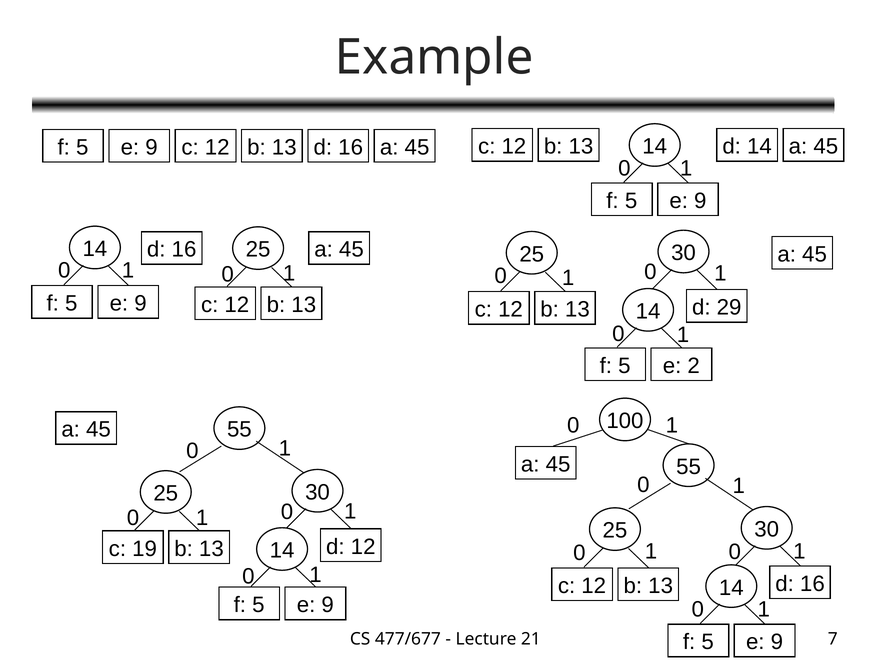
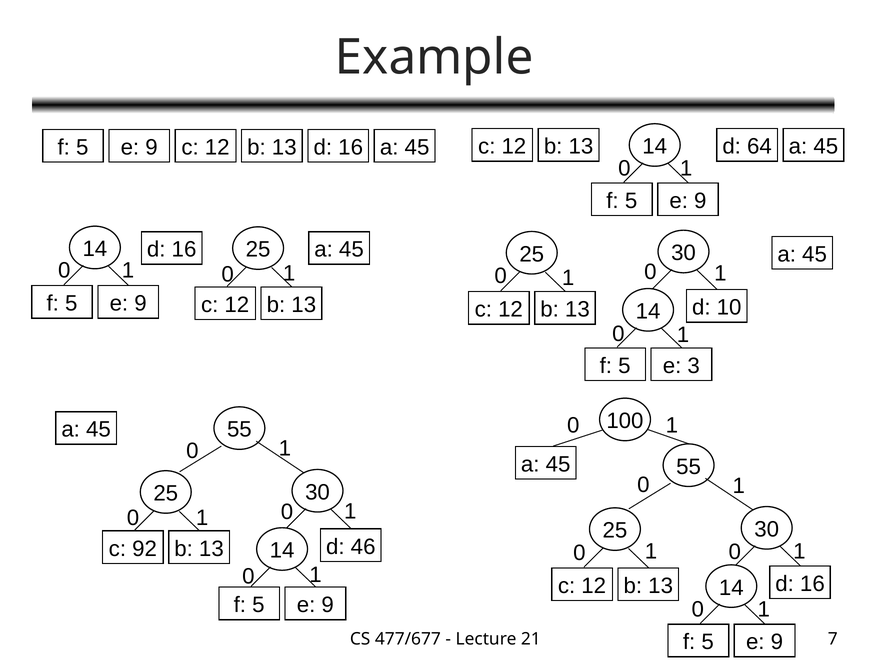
d 14: 14 -> 64
29: 29 -> 10
2: 2 -> 3
d 12: 12 -> 46
19: 19 -> 92
